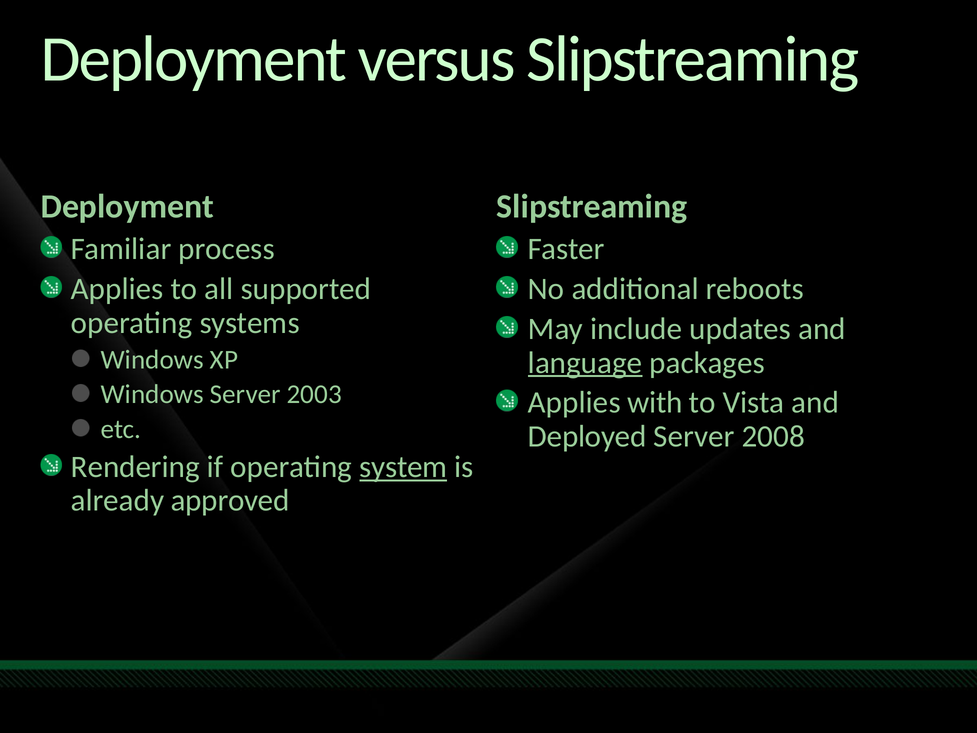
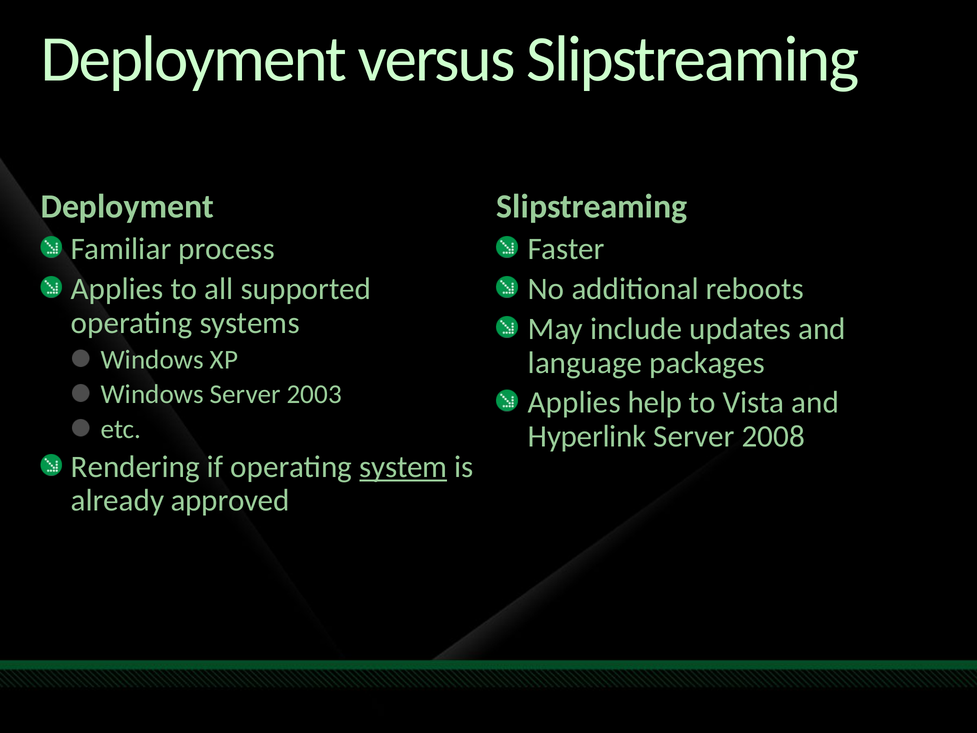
language underline: present -> none
with: with -> help
Deployed: Deployed -> Hyperlink
